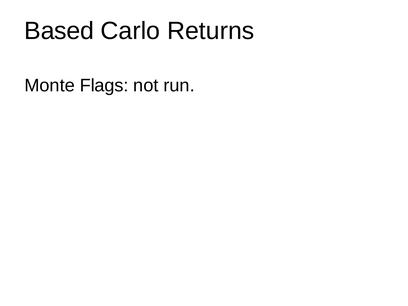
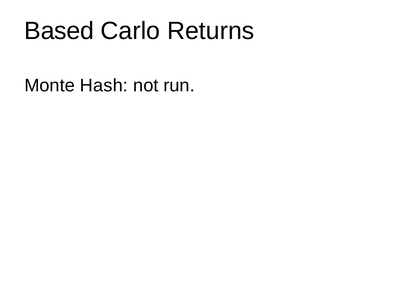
Flags: Flags -> Hash
